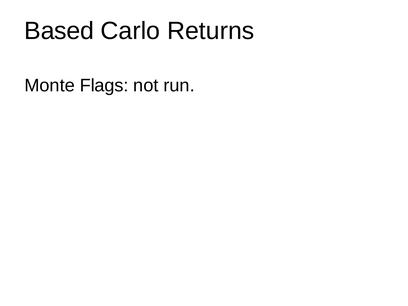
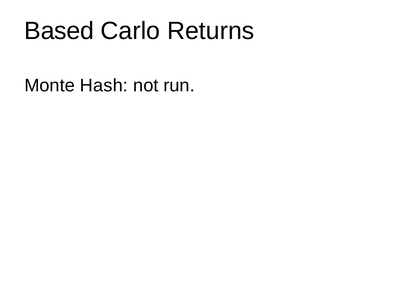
Flags: Flags -> Hash
